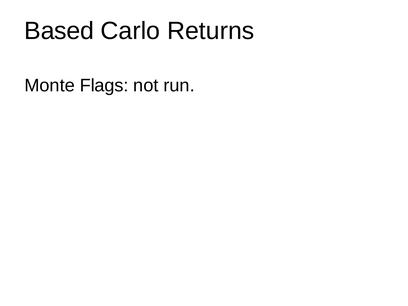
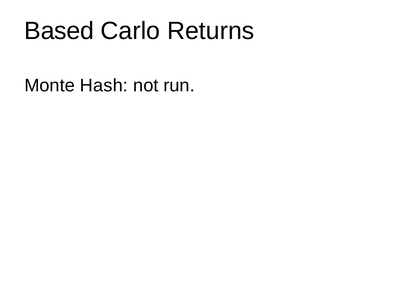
Flags: Flags -> Hash
